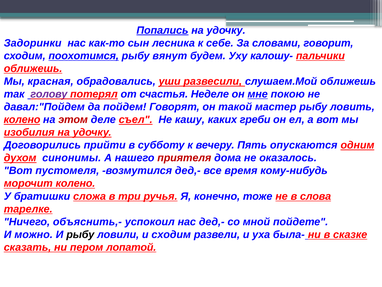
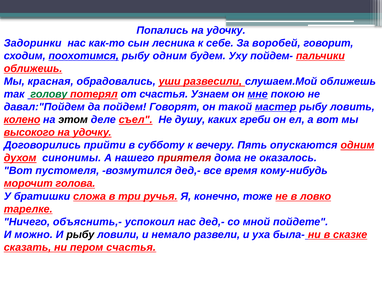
Попались underline: present -> none
словами: словами -> воробей
рыбу вянут: вянут -> одним
калошу-: калошу- -> пойдем-
голову colour: purple -> green
Неделе: Неделе -> Узнаем
мастер underline: none -> present
этом colour: red -> black
кашу: кашу -> душу
изобилия: изобилия -> высокого
морочит колено: колено -> голова
слова: слова -> ловко
и сходим: сходим -> немало
пером лопатой: лопатой -> счастья
